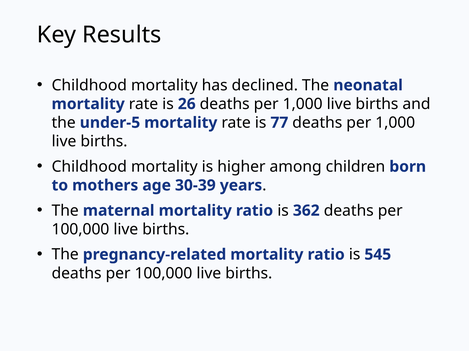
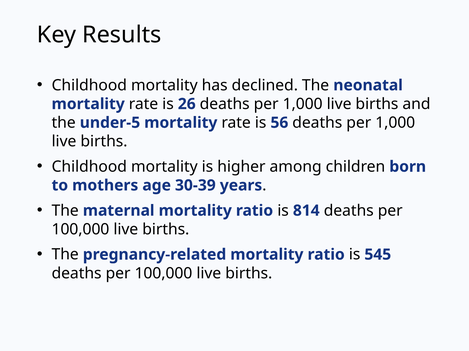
77: 77 -> 56
362: 362 -> 814
